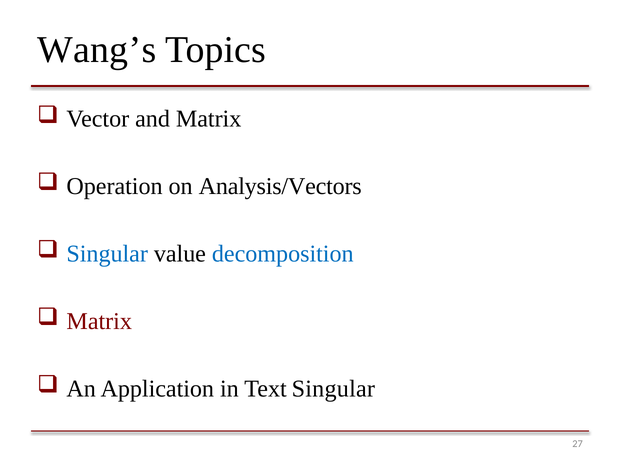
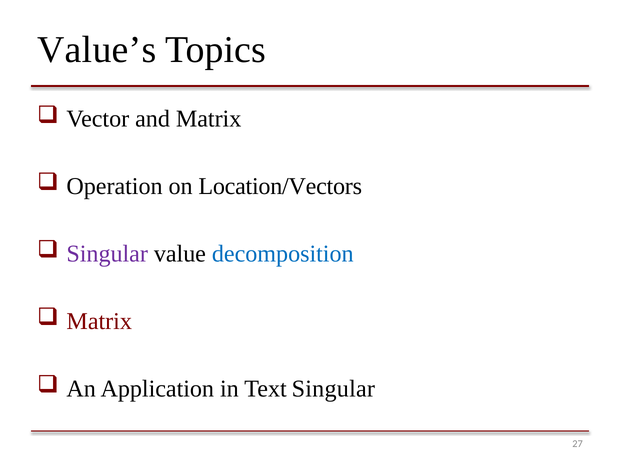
Wang’s: Wang’s -> Value’s
Analysis/Vectors: Analysis/Vectors -> Location/Vectors
Singular at (107, 254) colour: blue -> purple
